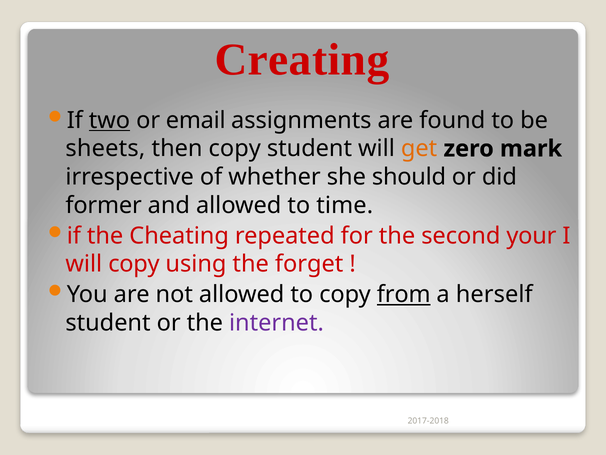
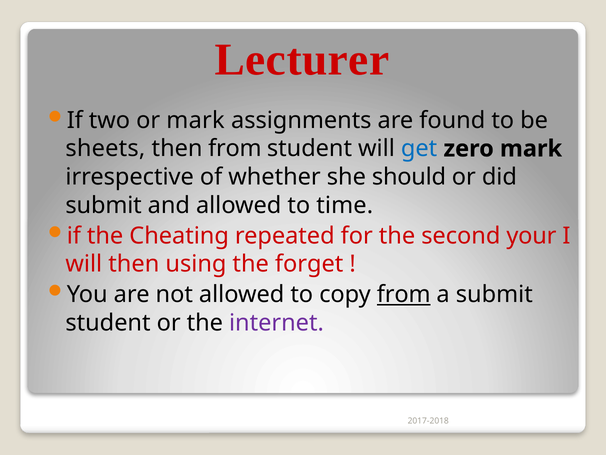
Creating: Creating -> Lecturer
two underline: present -> none
or email: email -> mark
then copy: copy -> from
get colour: orange -> blue
former at (104, 205): former -> submit
will copy: copy -> then
a herself: herself -> submit
